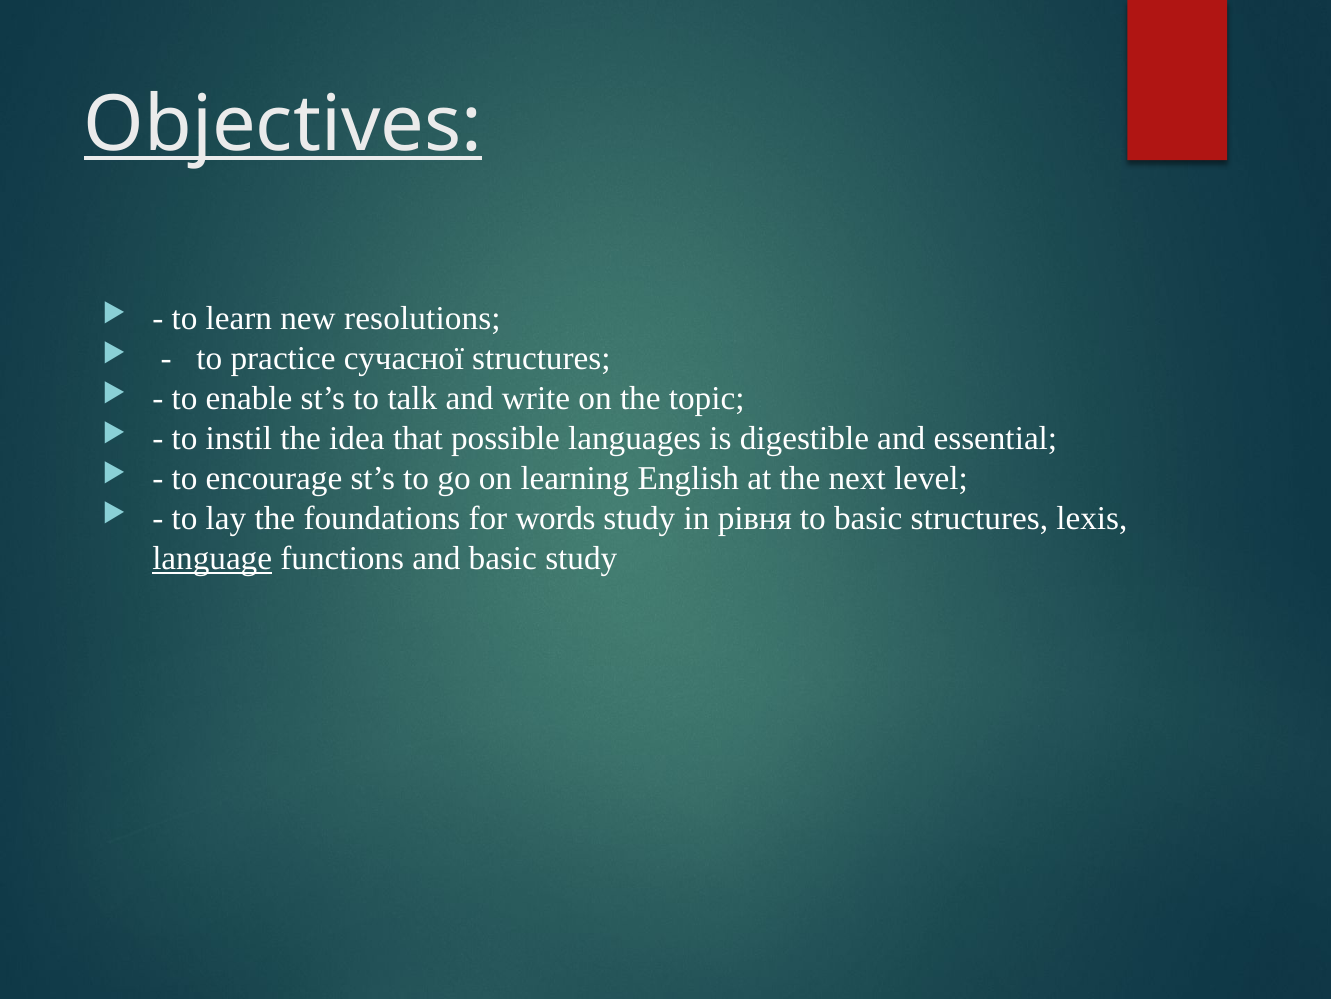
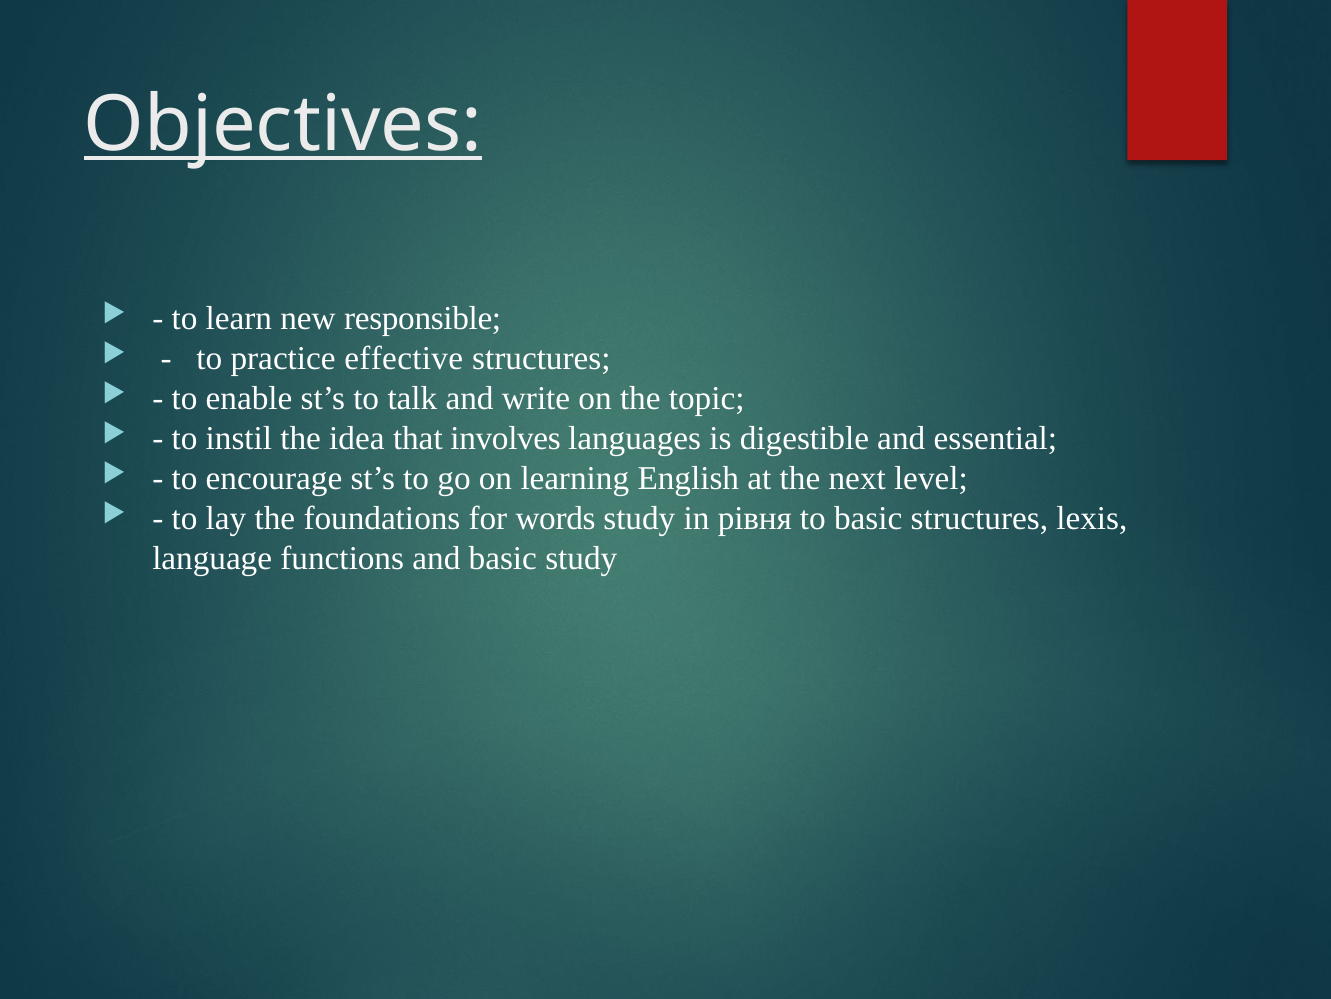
resolutions: resolutions -> responsible
сучасної: сучасної -> effective
possible: possible -> involves
language underline: present -> none
